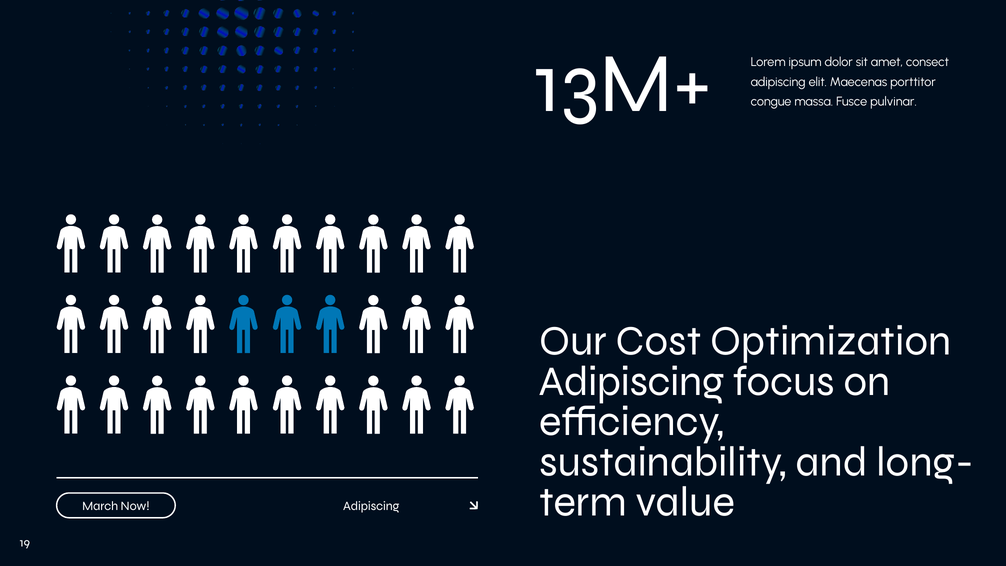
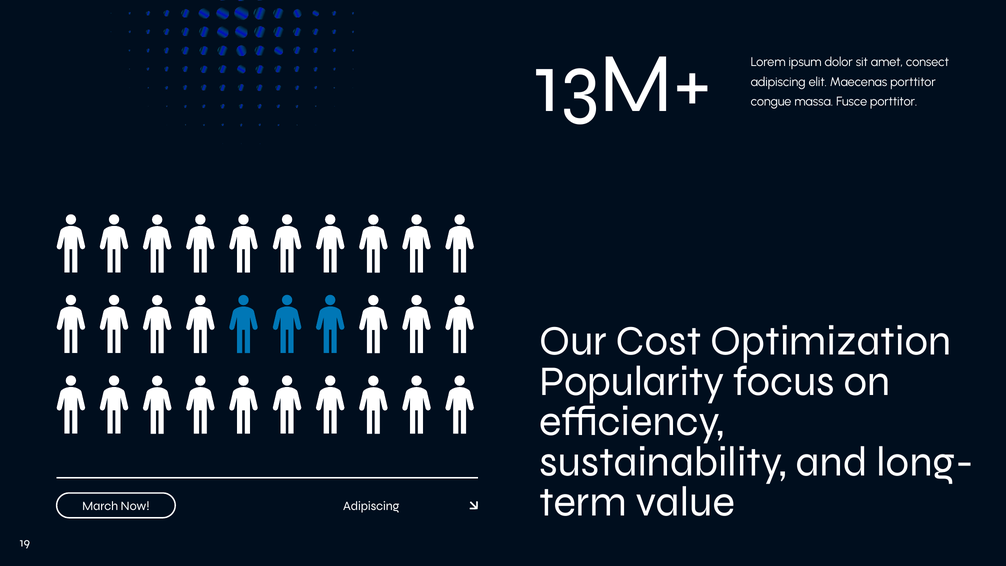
Fusce pulvinar: pulvinar -> porttitor
Adipiscing at (632, 381): Adipiscing -> Popularity
